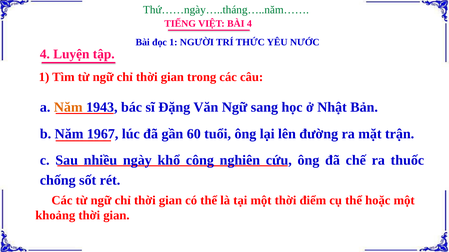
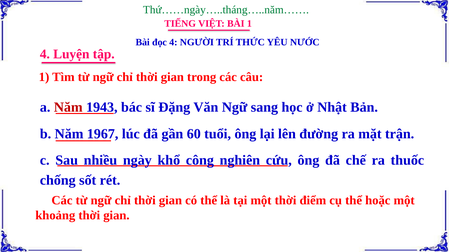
BÀI 4: 4 -> 1
đọc 1: 1 -> 4
Năm at (68, 107) colour: orange -> red
